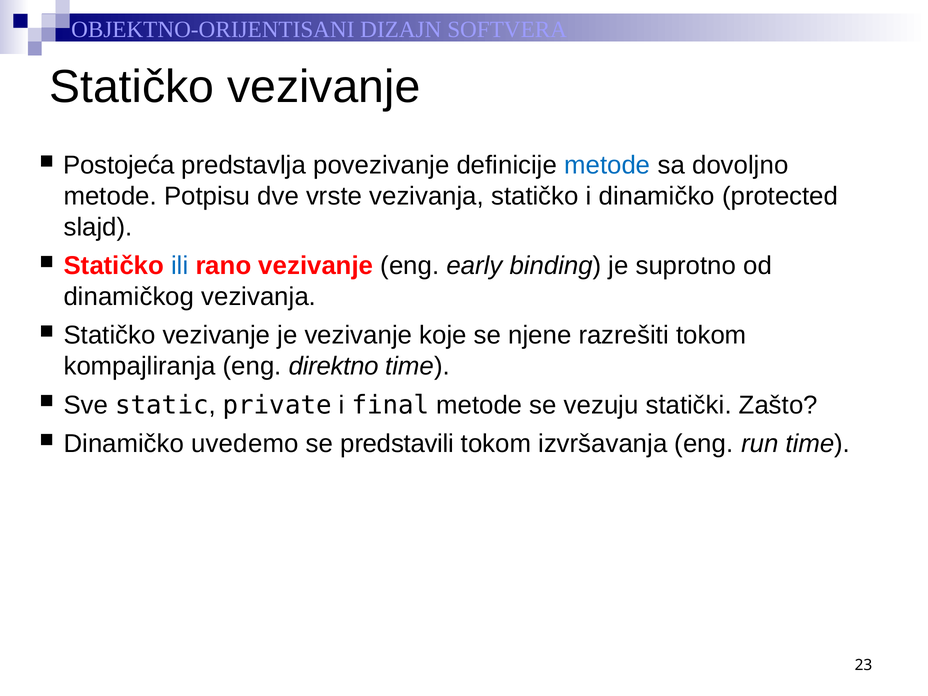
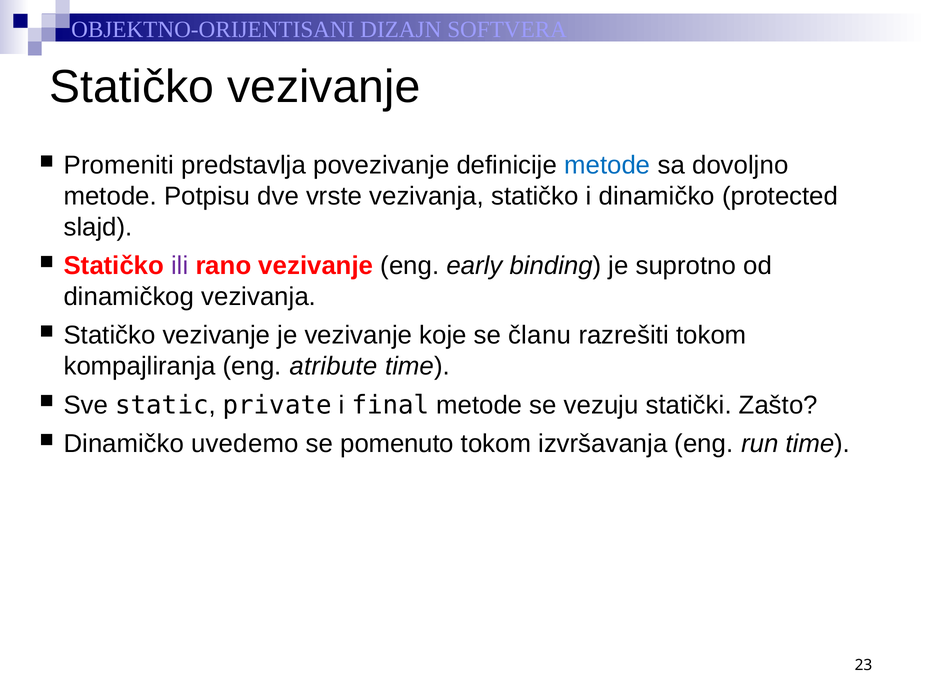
Postojeća: Postojeća -> Promeniti
ili colour: blue -> purple
njene: njene -> članu
direktno: direktno -> atribute
predstavili: predstavili -> pomenuto
